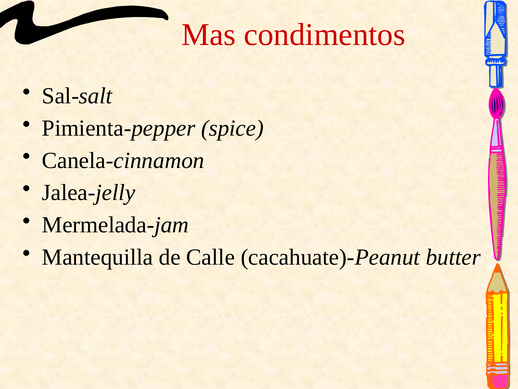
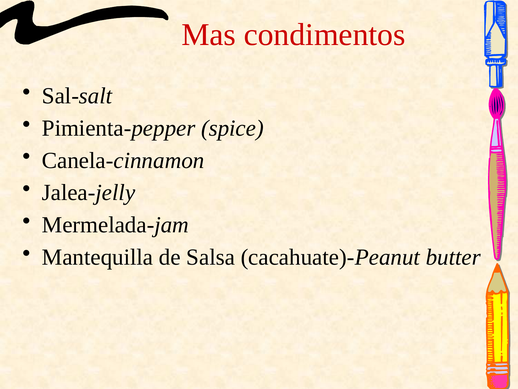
Calle: Calle -> Salsa
